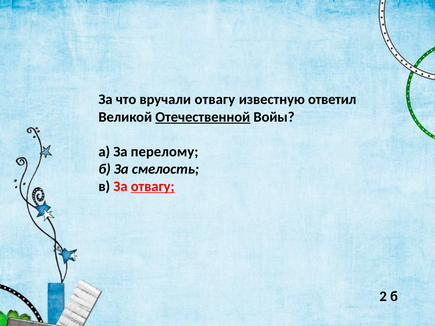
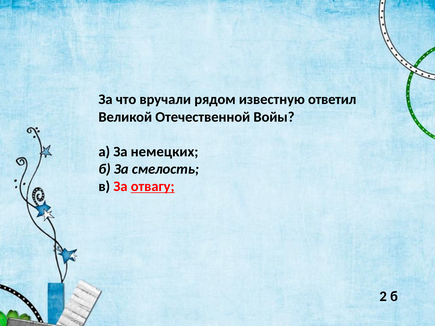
вручали отвагу: отвагу -> рядом
Отечественной underline: present -> none
перелому: перелому -> немецких
